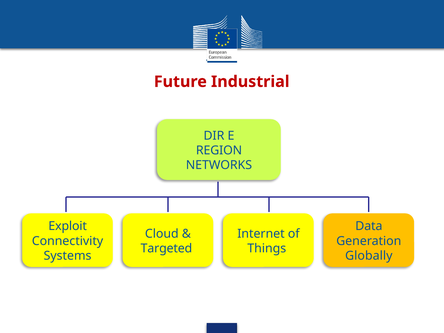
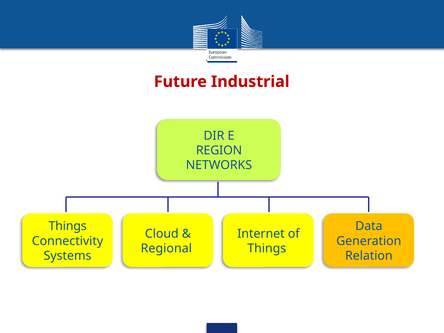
Exploit at (68, 226): Exploit -> Things
Targeted: Targeted -> Regional
Globally: Globally -> Relation
